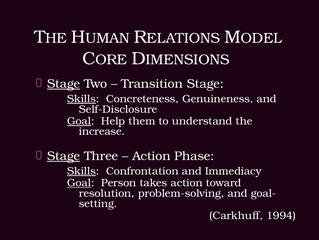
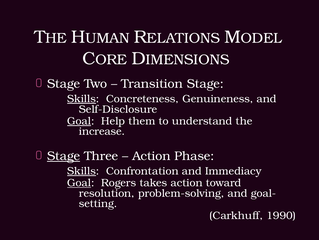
Stage at (64, 83) underline: present -> none
Person: Person -> Rogers
1994: 1994 -> 1990
